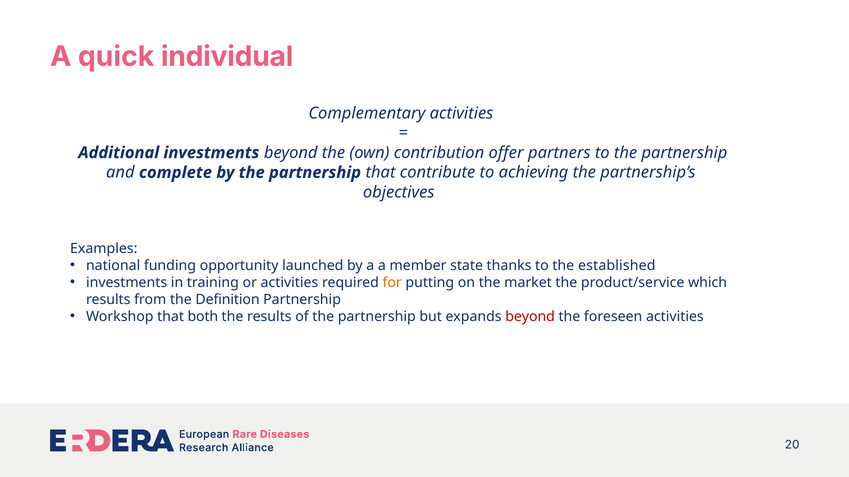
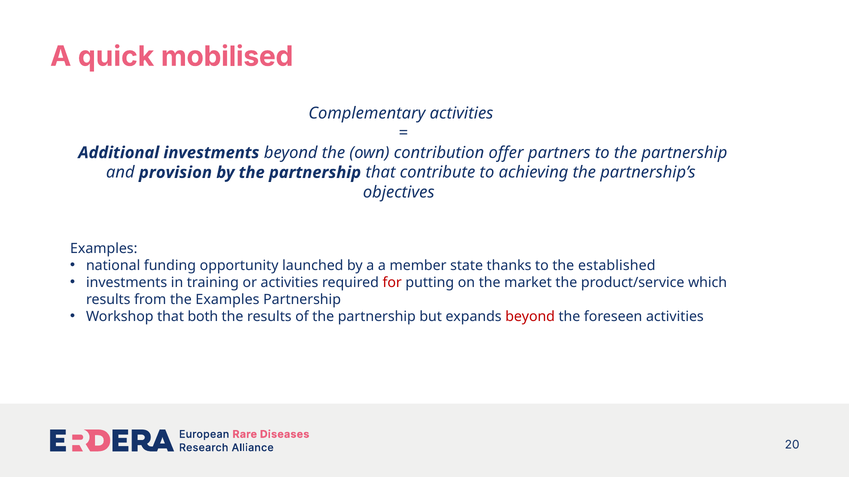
individual: individual -> mobilised
complete: complete -> provision
for colour: orange -> red
the Definition: Definition -> Examples
